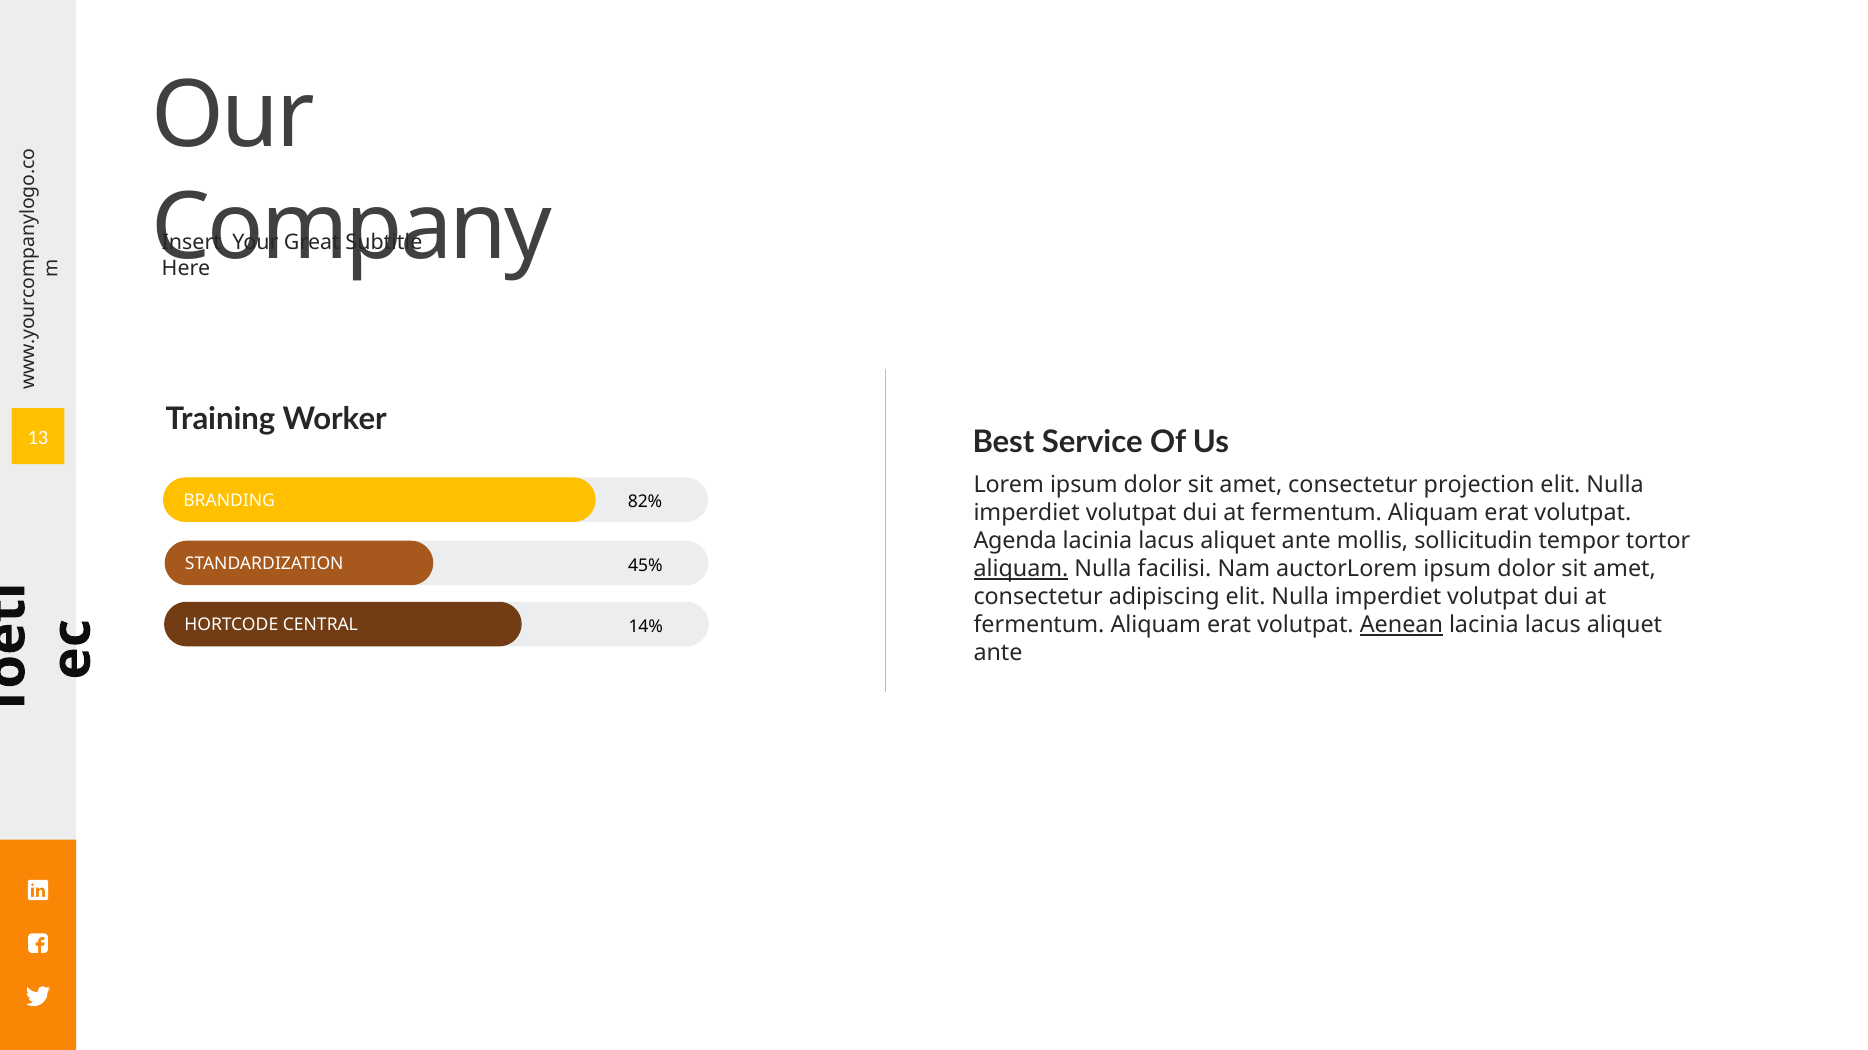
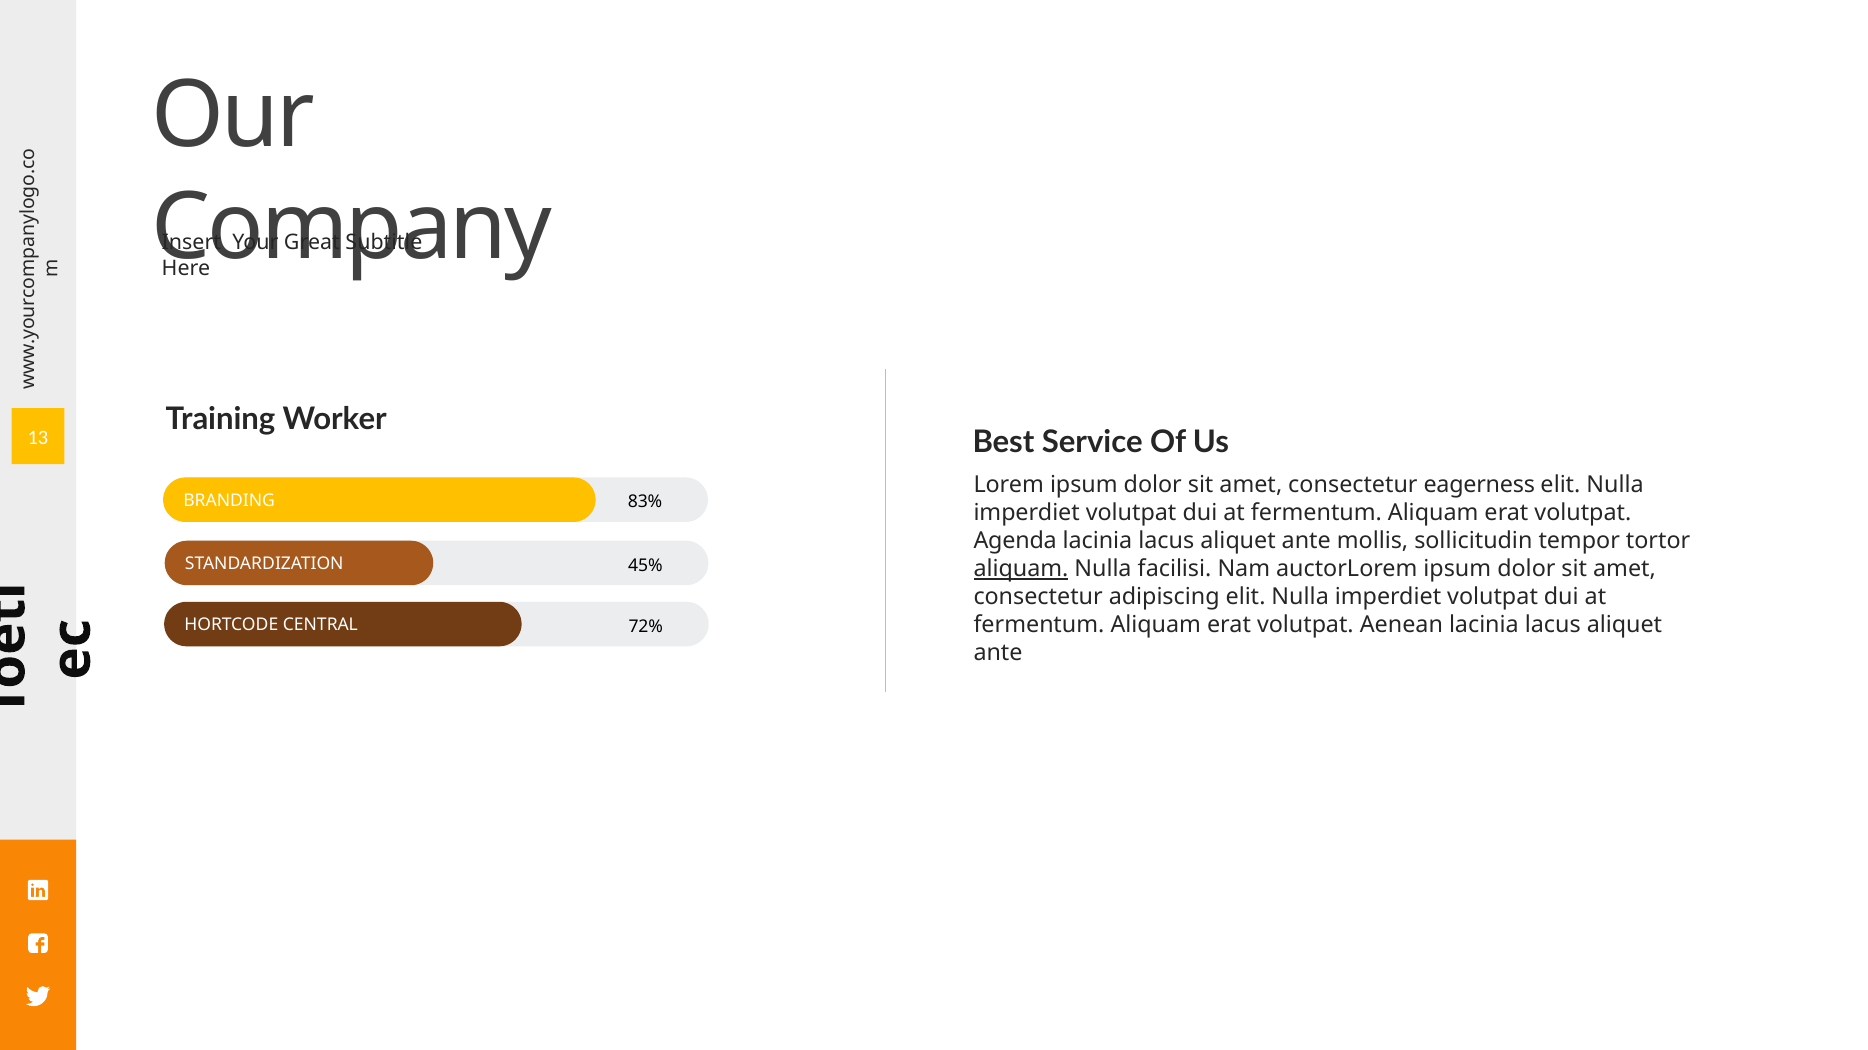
projection: projection -> eagerness
82%: 82% -> 83%
Aenean underline: present -> none
14%: 14% -> 72%
